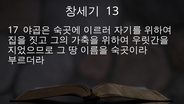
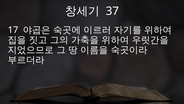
13: 13 -> 37
